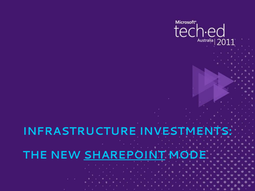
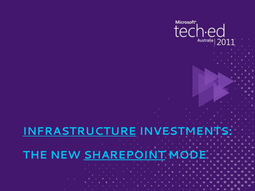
INFRASTRUCTURE underline: none -> present
